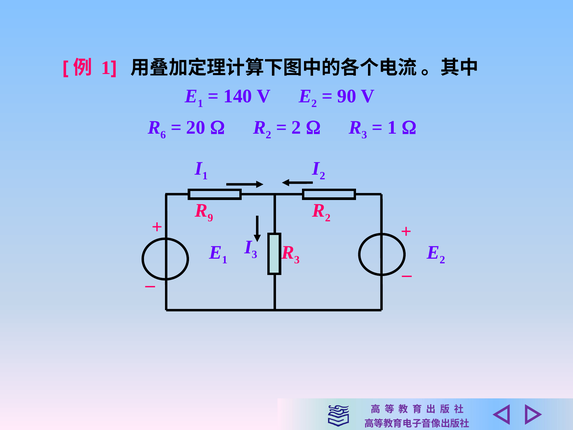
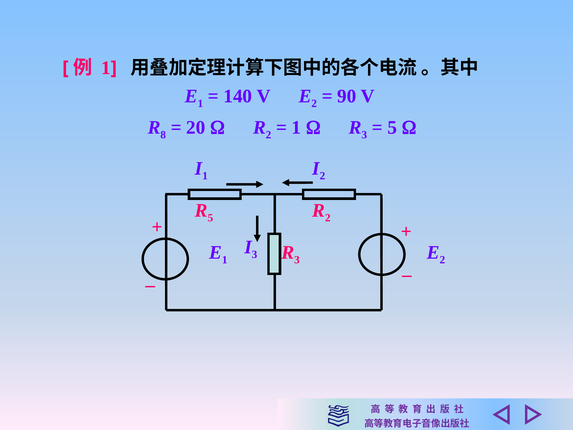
6: 6 -> 8
2 at (296, 127): 2 -> 1
1 at (392, 127): 1 -> 5
9 at (210, 218): 9 -> 5
